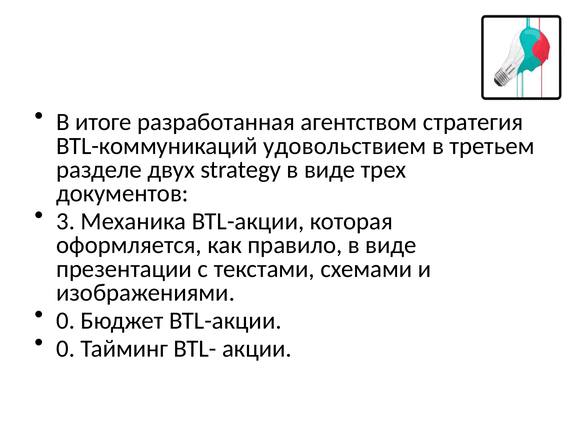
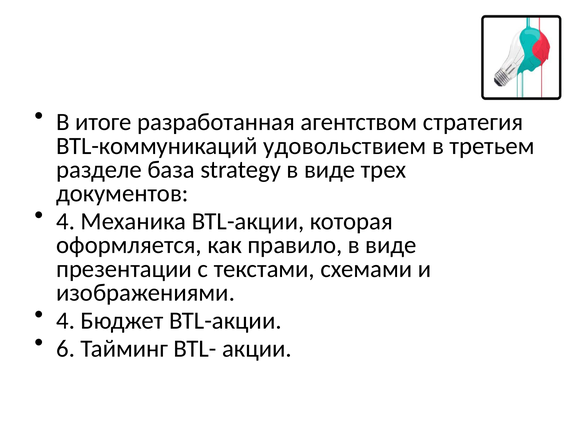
двух: двух -> база
3 at (66, 221): 3 -> 4
0 at (66, 321): 0 -> 4
0 at (66, 349): 0 -> 6
